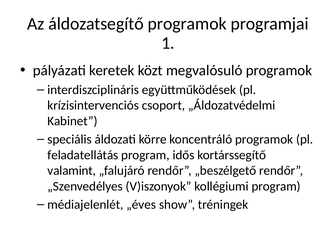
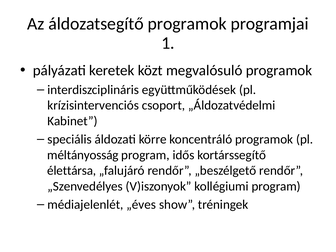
feladatellátás: feladatellátás -> méltányosság
valamint: valamint -> élettársa
